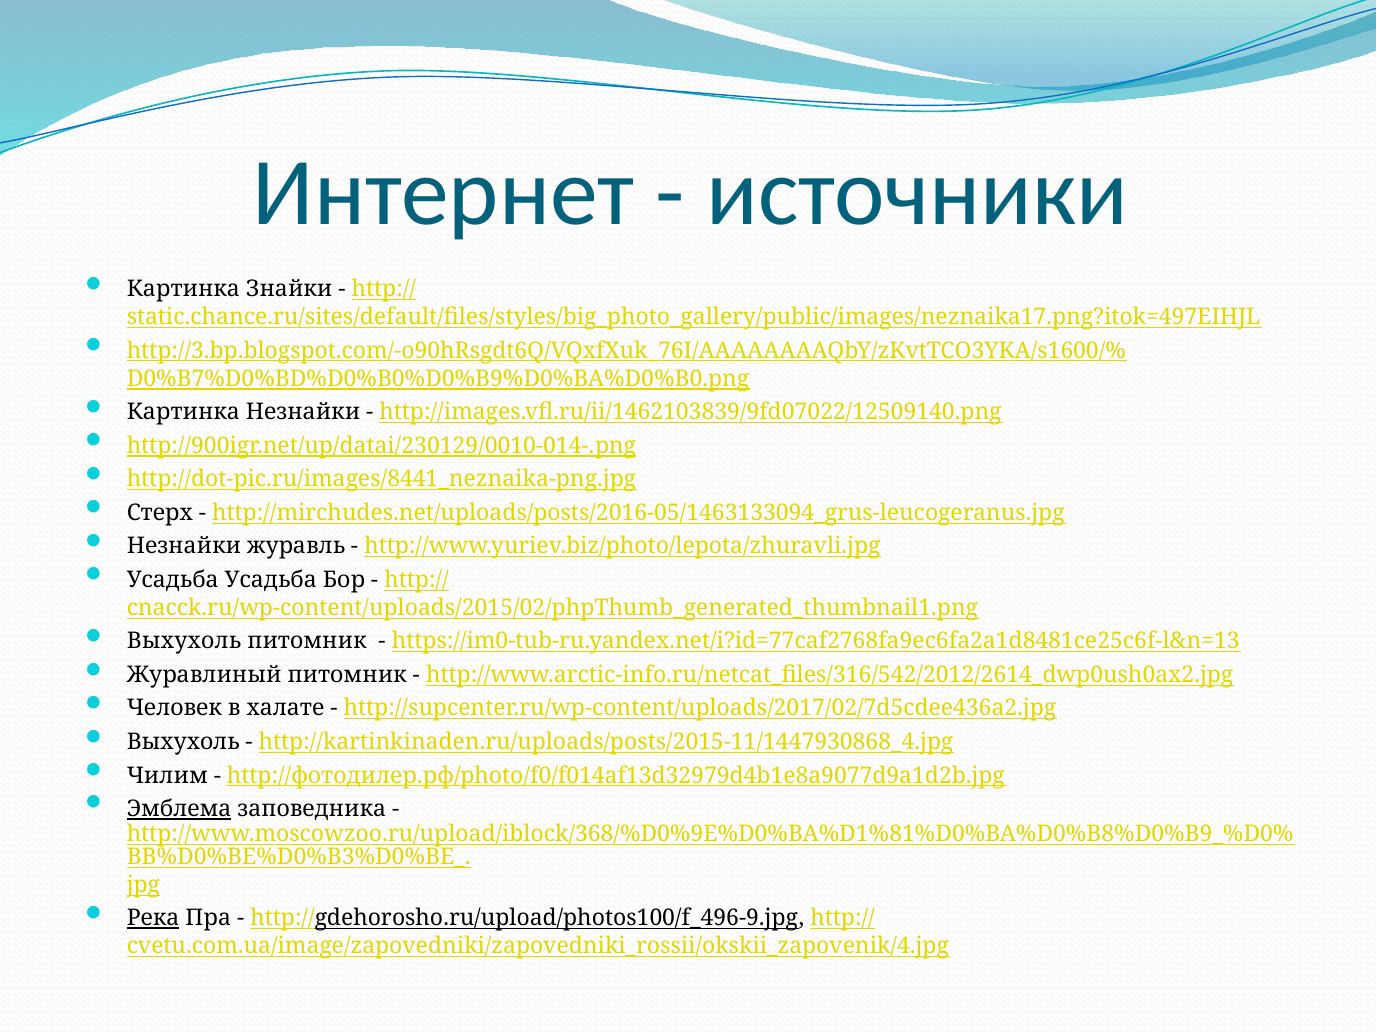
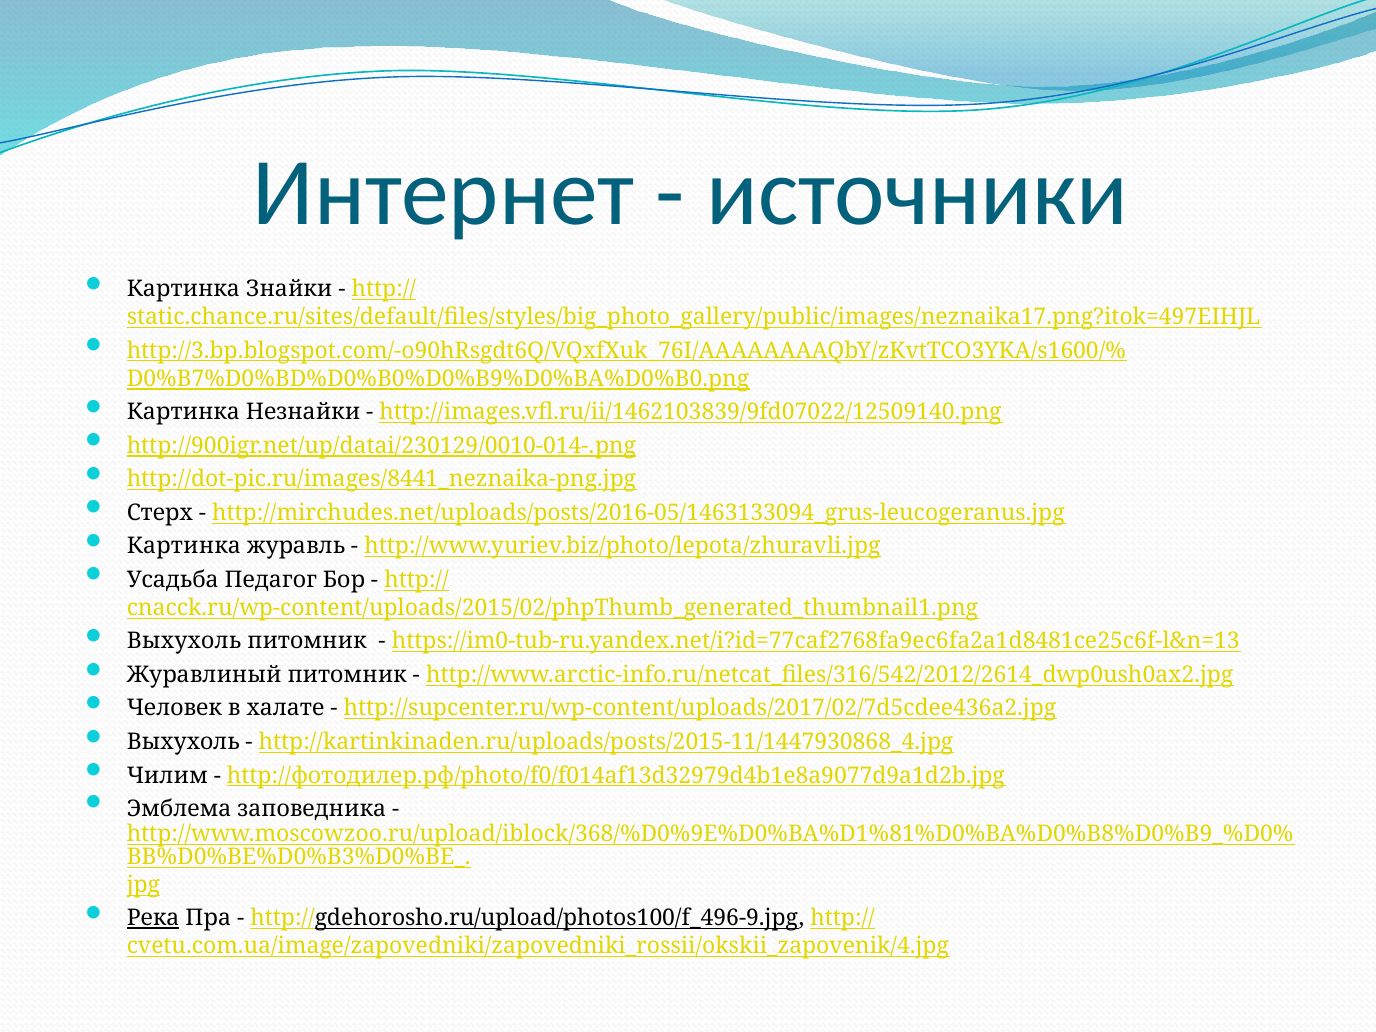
Незнайки at (184, 546): Незнайки -> Картинка
Усадьба Усадьба: Усадьба -> Педагог
Эмблема underline: present -> none
